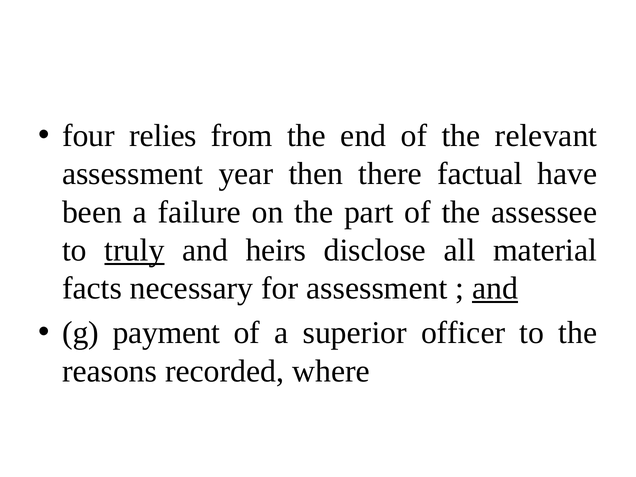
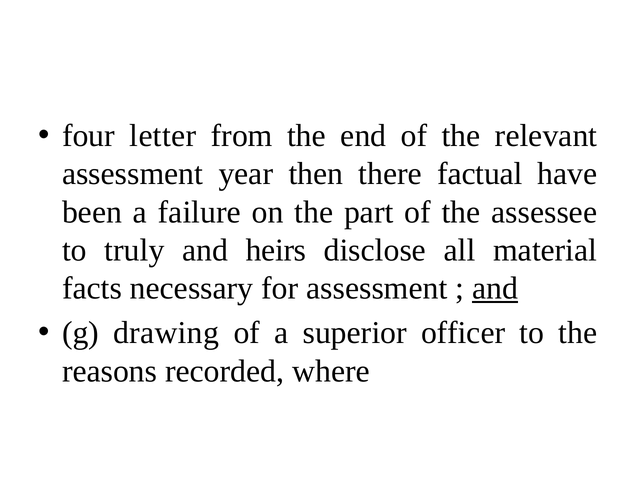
relies: relies -> letter
truly underline: present -> none
payment: payment -> drawing
